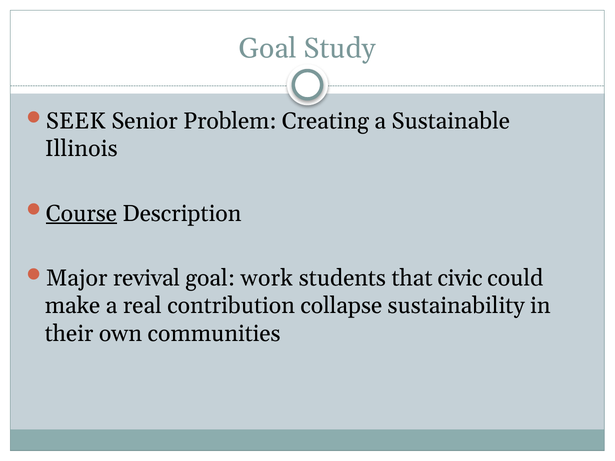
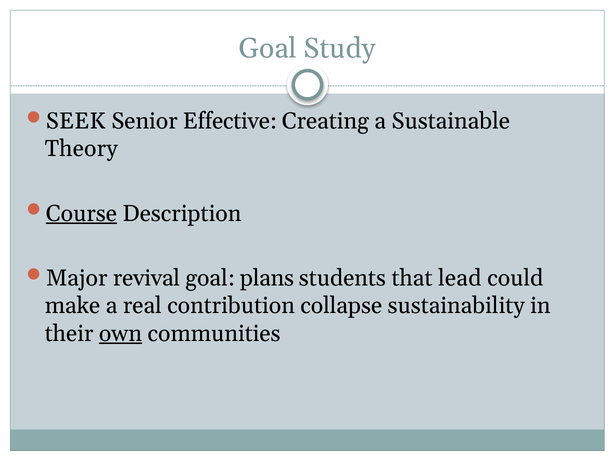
Problem: Problem -> Effective
Illinois: Illinois -> Theory
work: work -> plans
civic: civic -> lead
own underline: none -> present
